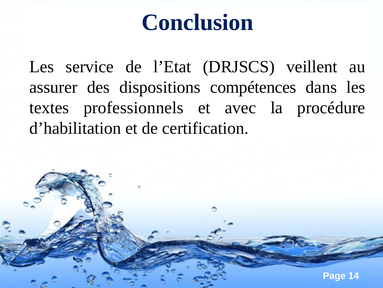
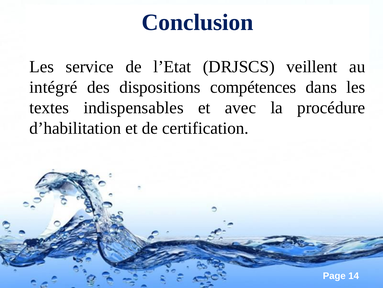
assurer: assurer -> intégré
professionnels: professionnels -> indispensables
